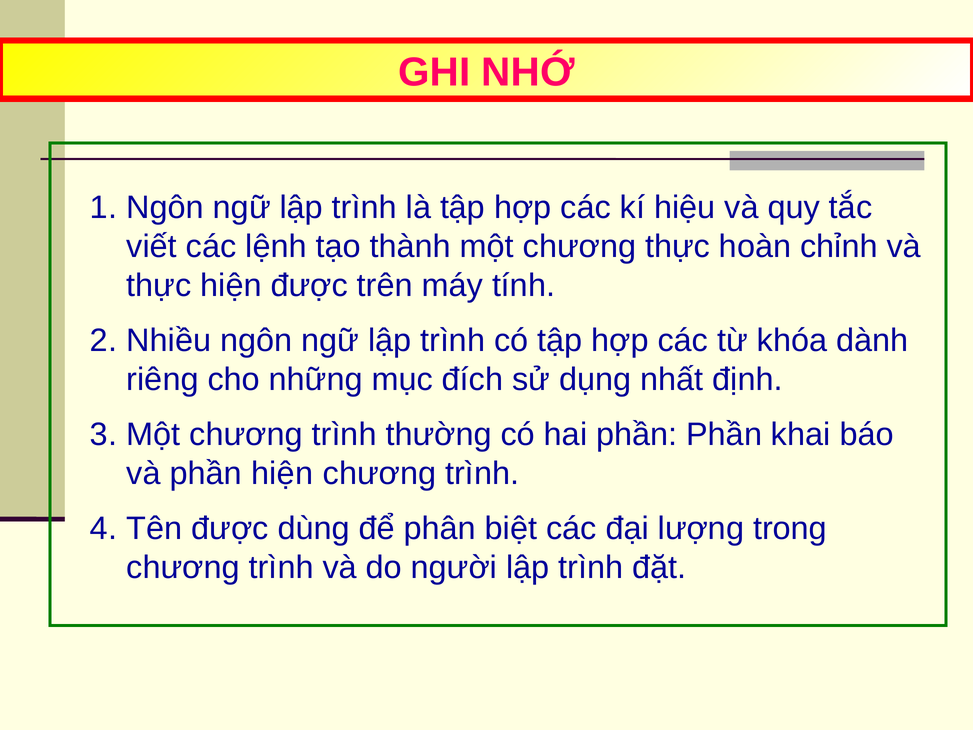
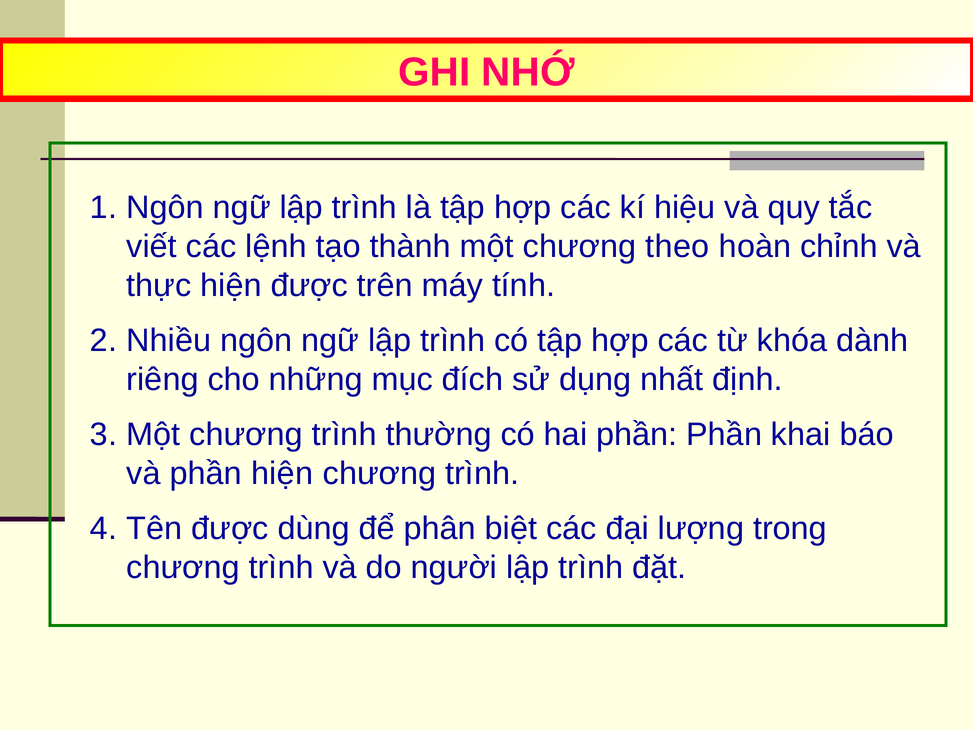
chương thực: thực -> theo
